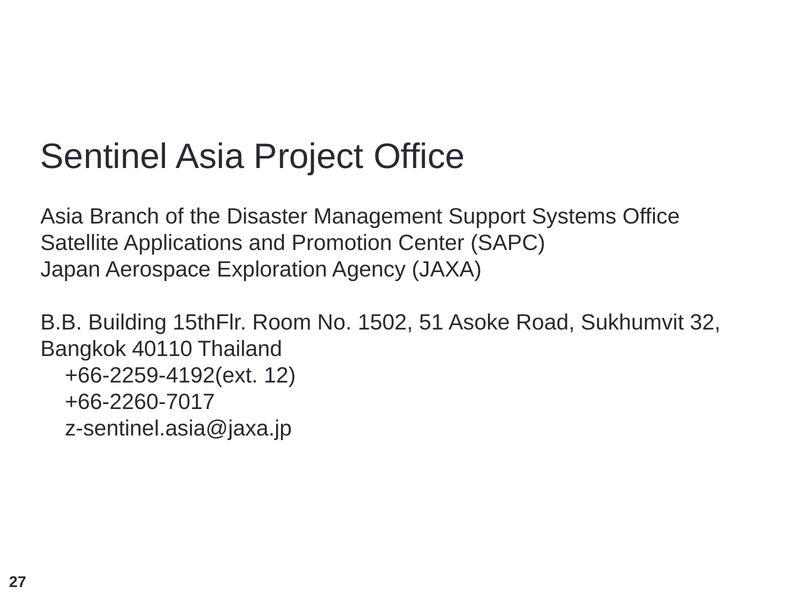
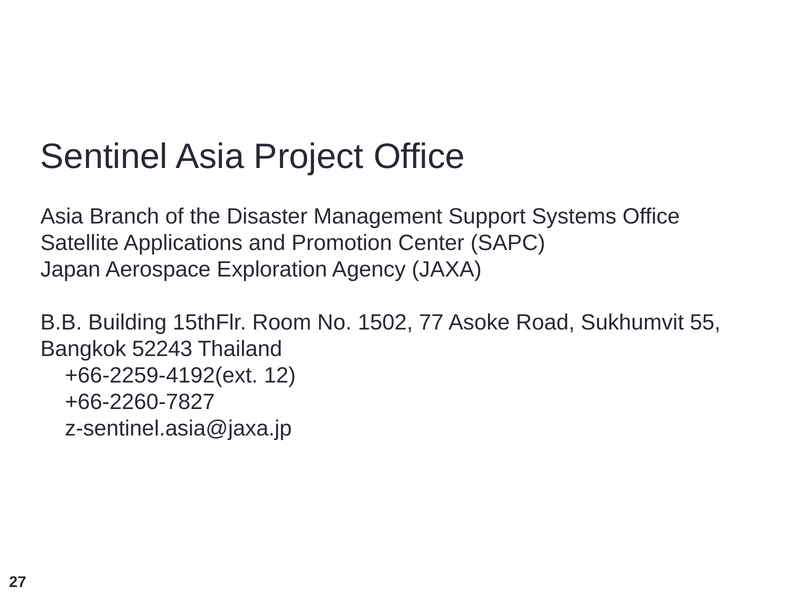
51: 51 -> 77
32: 32 -> 55
40110: 40110 -> 52243
+66-2260-7017: +66-2260-7017 -> +66-2260-7827
